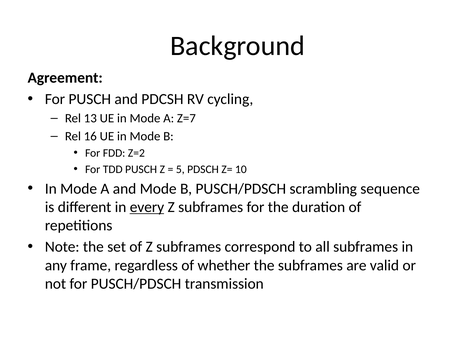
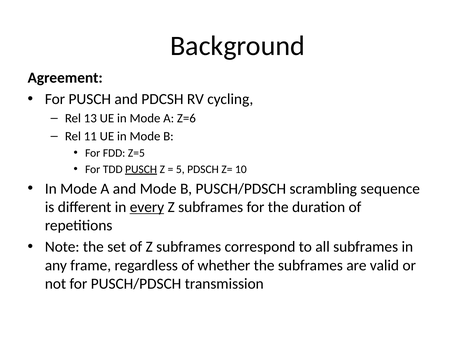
Z=7: Z=7 -> Z=6
16: 16 -> 11
Z=2: Z=2 -> Z=5
PUSCH at (141, 169) underline: none -> present
